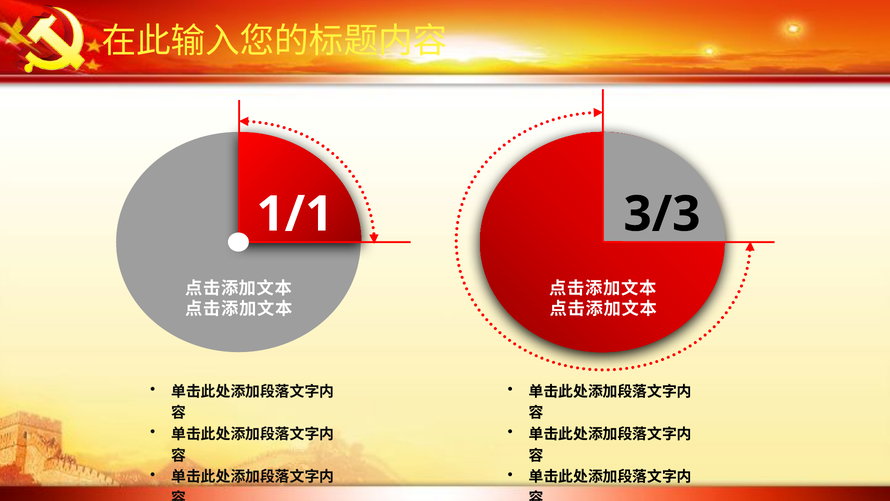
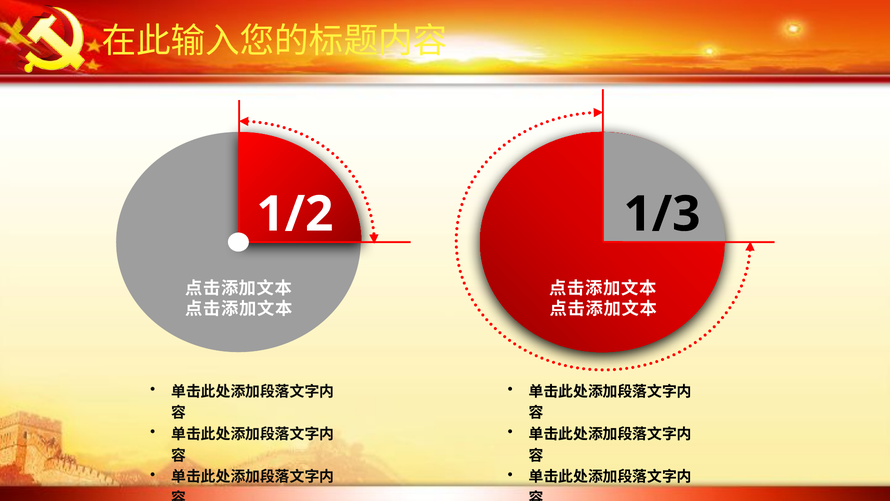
1/1: 1/1 -> 1/2
3/3: 3/3 -> 1/3
